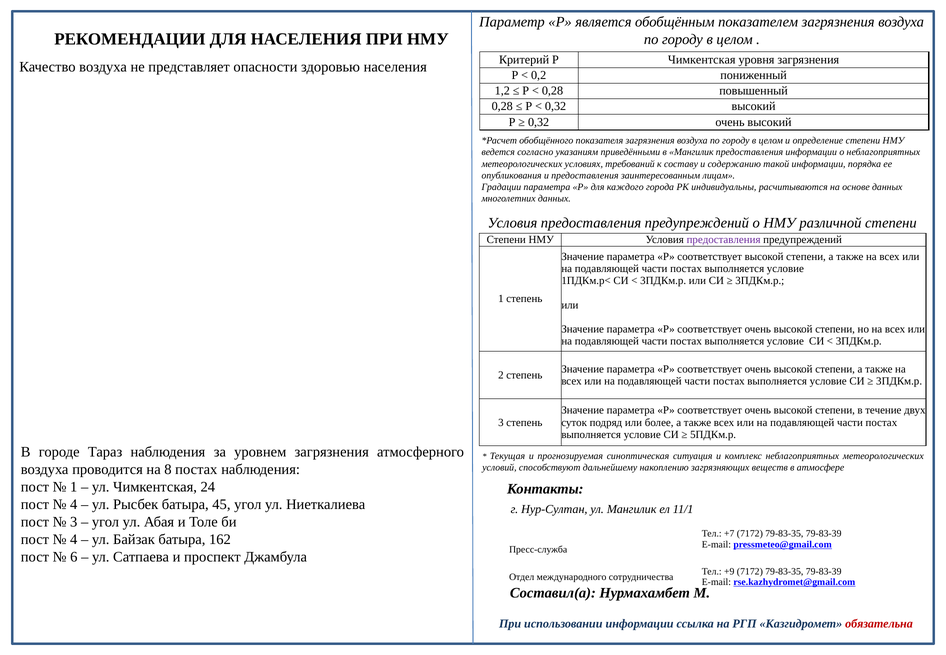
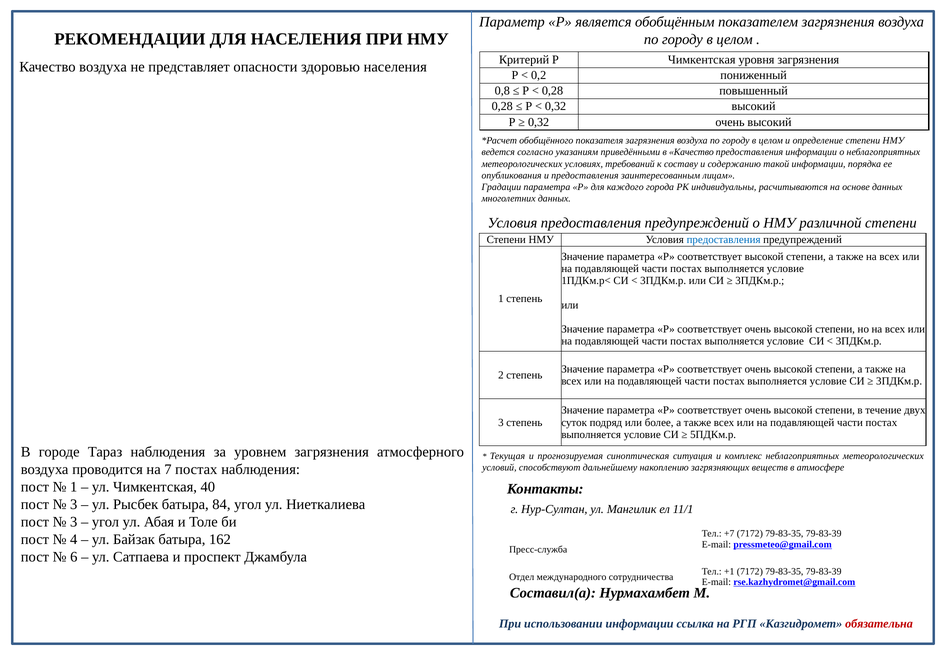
1,2: 1,2 -> 0,8
в Мангилик: Мангилик -> Качество
предоставления at (724, 240) colour: purple -> blue
8: 8 -> 7
24: 24 -> 40
4 at (74, 504): 4 -> 3
45: 45 -> 84
+9: +9 -> +1
